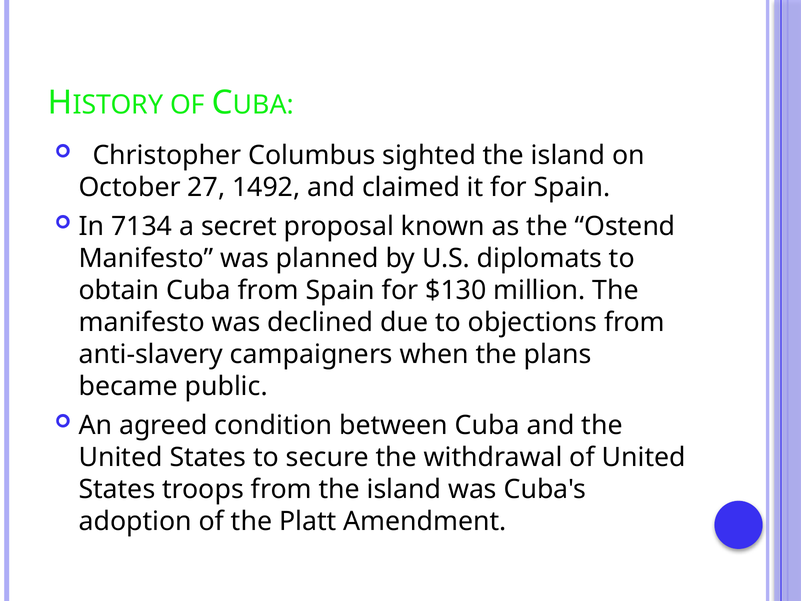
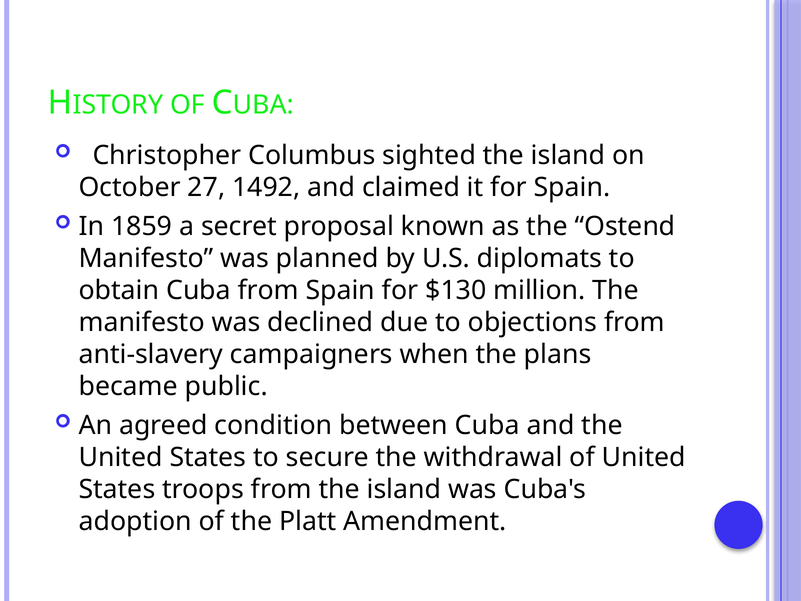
7134: 7134 -> 1859
